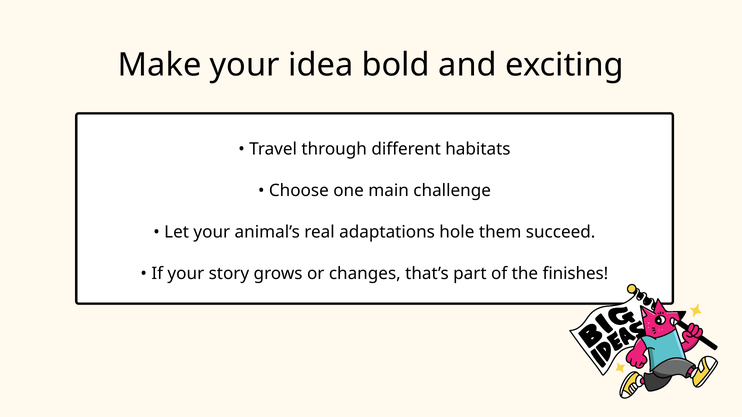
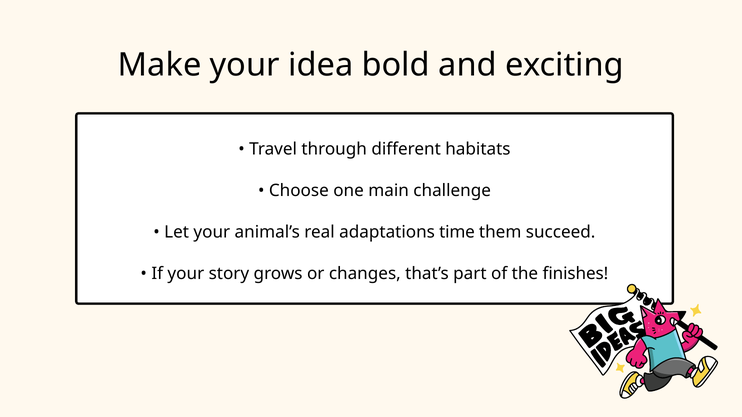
hole: hole -> time
